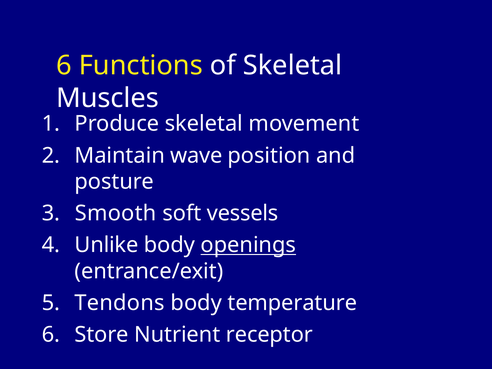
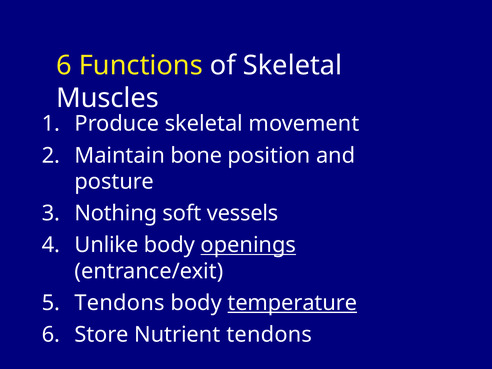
wave: wave -> bone
Smooth: Smooth -> Nothing
temperature underline: none -> present
Nutrient receptor: receptor -> tendons
